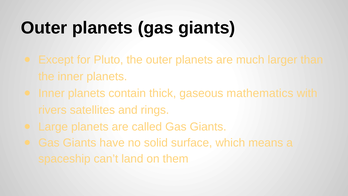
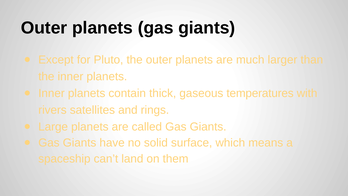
mathematics: mathematics -> temperatures
